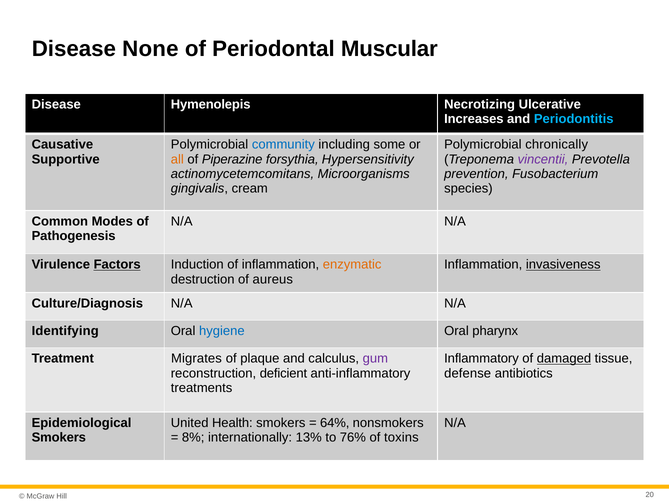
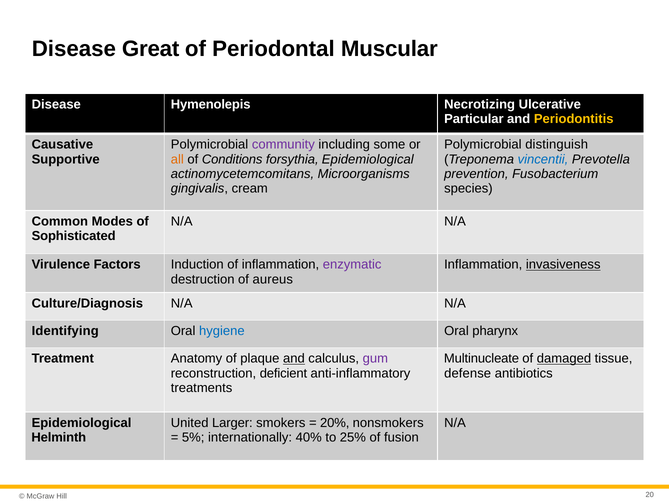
None: None -> Great
Increases: Increases -> Particular
Periodontitis colour: light blue -> yellow
community colour: blue -> purple
chronically: chronically -> distinguish
Piperazine: Piperazine -> Conditions
forsythia Hypersensitivity: Hypersensitivity -> Epidemiological
vincentii colour: purple -> blue
Pathogenesis: Pathogenesis -> Sophisticated
Factors underline: present -> none
enzymatic colour: orange -> purple
Migrates: Migrates -> Anatomy
and at (294, 358) underline: none -> present
Inflammatory: Inflammatory -> Multinucleate
Health: Health -> Larger
64%: 64% -> 20%
Smokers at (59, 437): Smokers -> Helminth
8%: 8% -> 5%
13%: 13% -> 40%
76%: 76% -> 25%
toxins: toxins -> fusion
